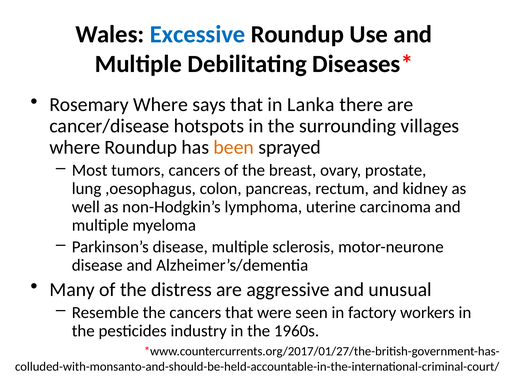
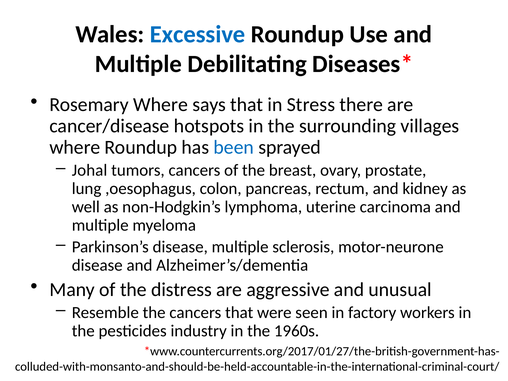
Lanka: Lanka -> Stress
been colour: orange -> blue
Most: Most -> Johal
